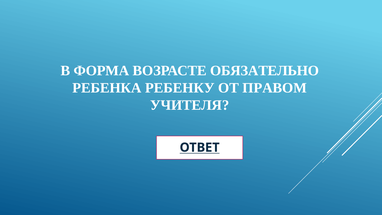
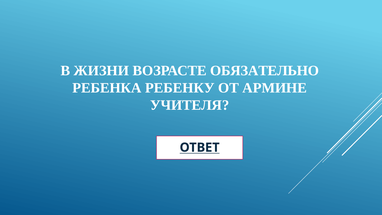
ФОРМА: ФОРМА -> ЖИЗНИ
ПРАВОМ: ПРАВОМ -> АРМИНЕ
